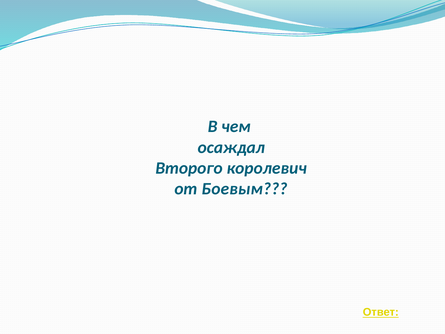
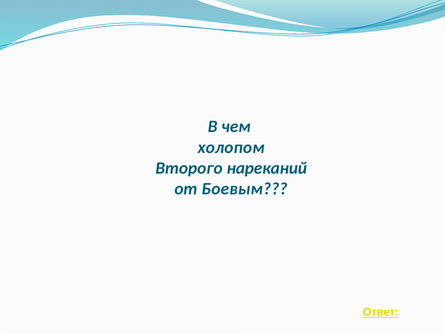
осаждал: осаждал -> холопом
королевич: королевич -> нареканий
